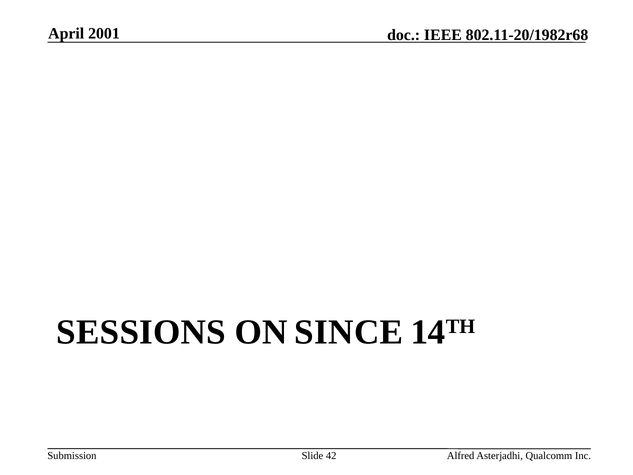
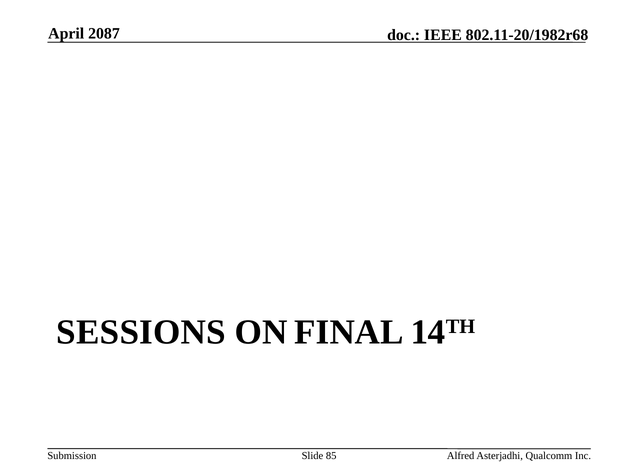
2001: 2001 -> 2087
SINCE: SINCE -> FINAL
42: 42 -> 85
